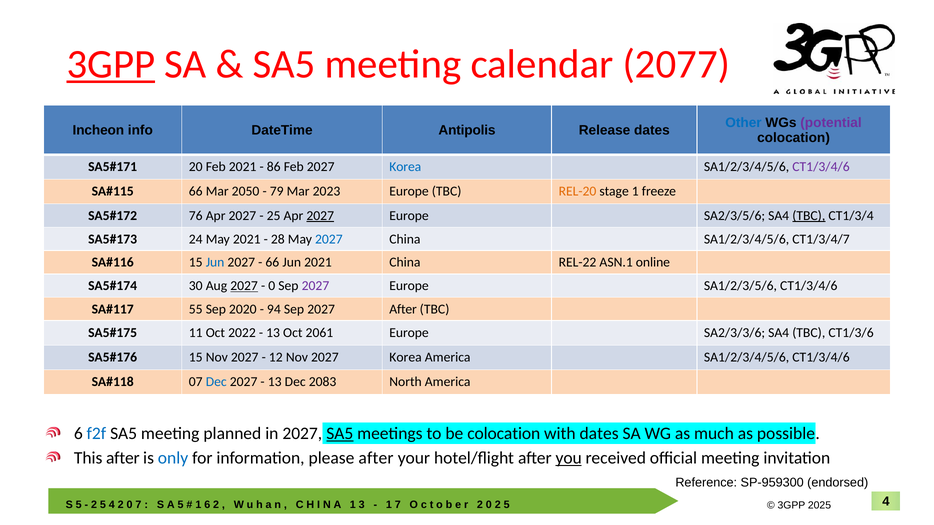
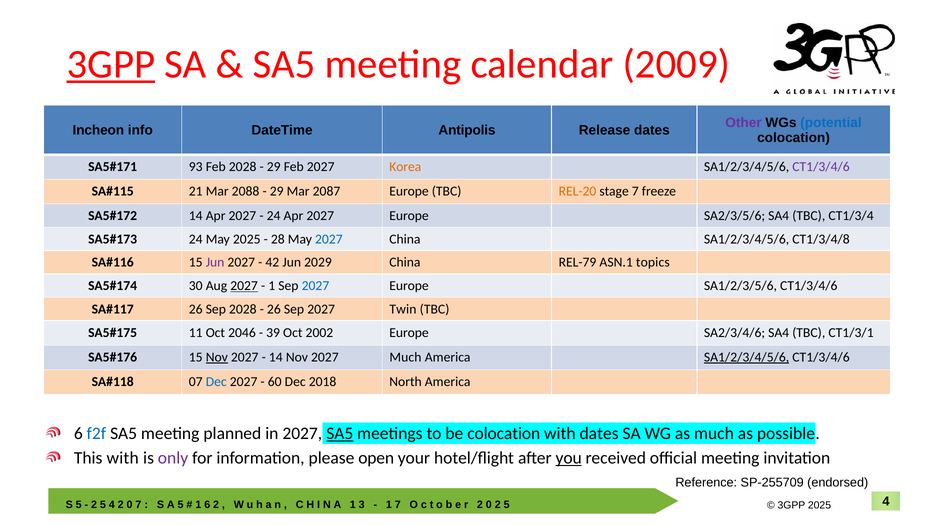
2077: 2077 -> 2009
Other colour: blue -> purple
potential colour: purple -> blue
20: 20 -> 93
Feb 2021: 2021 -> 2028
86 at (274, 167): 86 -> 29
Korea at (405, 167) colour: blue -> orange
66 at (196, 191): 66 -> 21
2050: 2050 -> 2088
79 at (277, 191): 79 -> 29
2023: 2023 -> 2087
stage 1: 1 -> 7
76 at (196, 216): 76 -> 14
25 at (274, 216): 25 -> 24
2027 at (320, 216) underline: present -> none
TBC at (809, 216) underline: present -> none
May 2021: 2021 -> 2025
CT1/3/4/7: CT1/3/4/7 -> CT1/3/4/8
Jun at (215, 263) colour: blue -> purple
66 at (272, 263): 66 -> 42
Jun 2021: 2021 -> 2029
REL-22: REL-22 -> REL-79
online: online -> topics
0 at (272, 286): 0 -> 1
2027 at (315, 286) colour: purple -> blue
55 at (196, 309): 55 -> 26
Sep 2020: 2020 -> 2028
94 at (274, 309): 94 -> 26
2027 After: After -> Twin
2022: 2022 -> 2046
13 at (273, 333): 13 -> 39
2061: 2061 -> 2002
SA2/3/3/6: SA2/3/3/6 -> SA2/3/4/6
CT1/3/6: CT1/3/6 -> CT1/3/1
Nov at (217, 357) underline: none -> present
12 at (276, 357): 12 -> 14
Nov 2027 Korea: Korea -> Much
SA1/2/3/4/5/6 at (747, 357) underline: none -> present
13 at (275, 382): 13 -> 60
2083: 2083 -> 2018
This after: after -> with
only colour: blue -> purple
please after: after -> open
SP-959300: SP-959300 -> SP-255709
